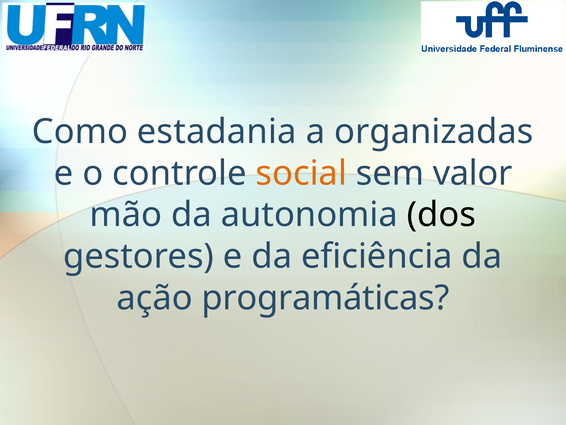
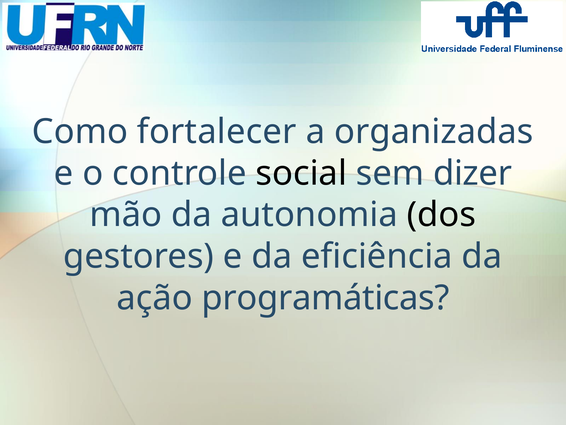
estadania: estadania -> fortalecer
social colour: orange -> black
valor: valor -> dizer
